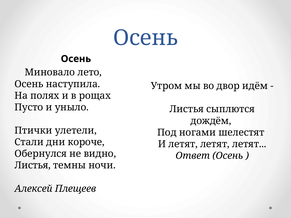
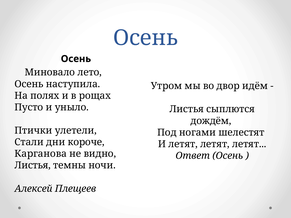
Обернулся: Обернулся -> Карганова
